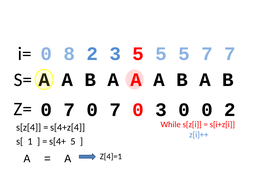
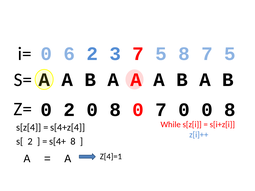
8: 8 -> 6
3 5: 5 -> 7
5 at (184, 54): 5 -> 8
7 at (230, 54): 7 -> 5
7 at (69, 110): 7 -> 2
7 at (115, 110): 7 -> 8
0 3: 3 -> 7
0 0 2: 2 -> 8
s[ 1: 1 -> 2
s[4+ 5: 5 -> 8
